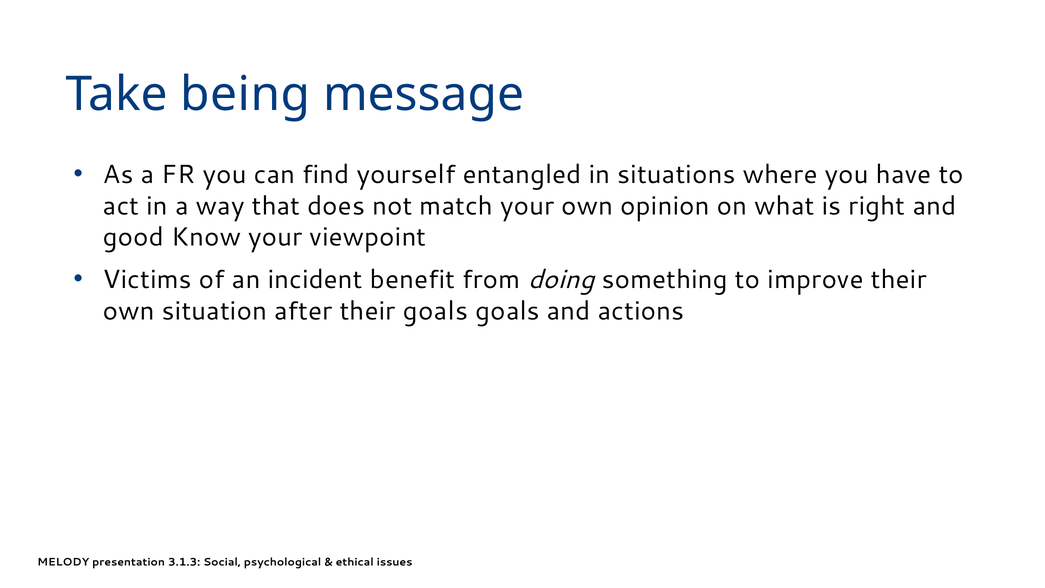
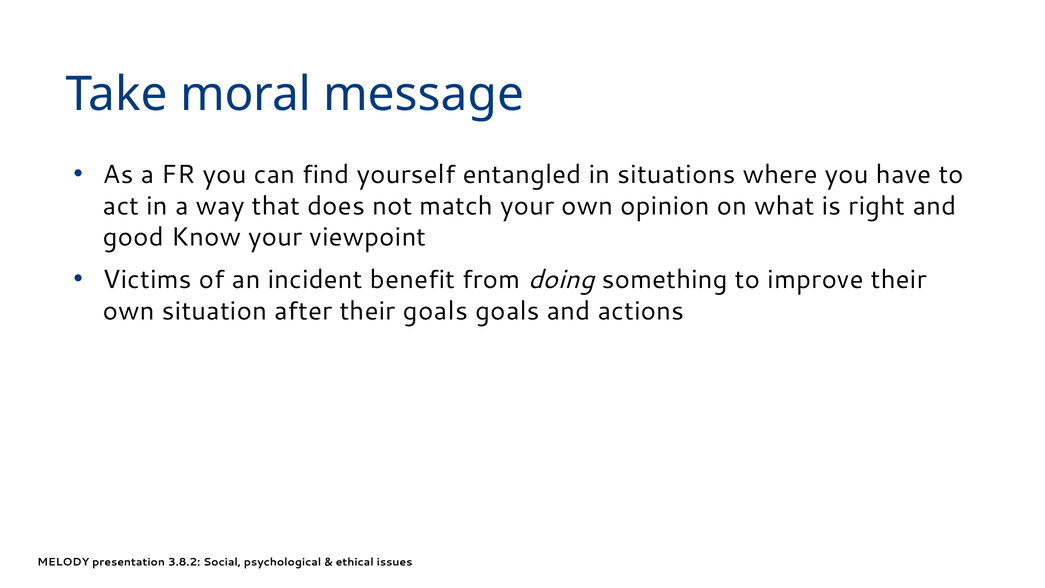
being: being -> moral
3.1.3: 3.1.3 -> 3.8.2
